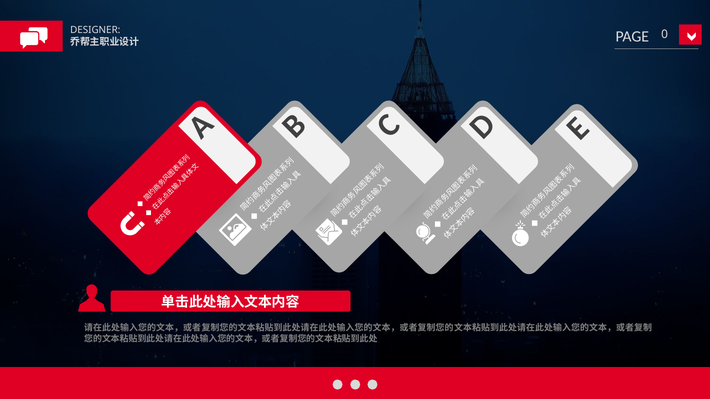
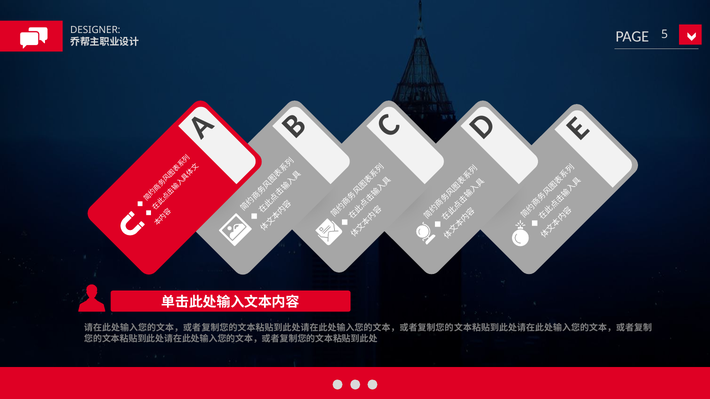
0: 0 -> 5
